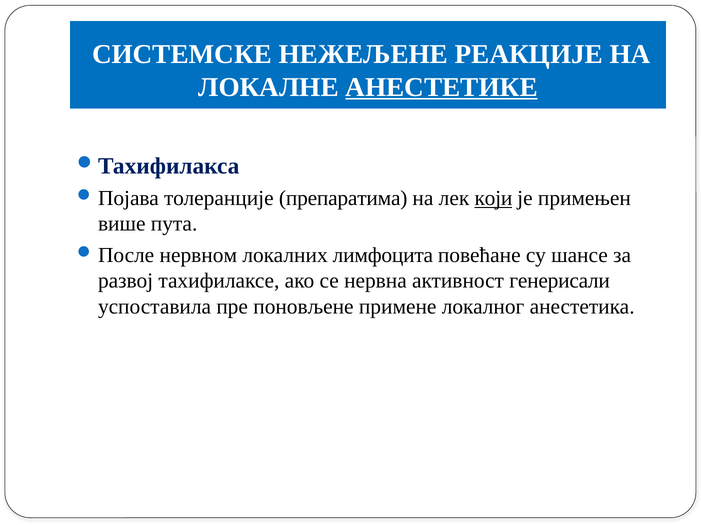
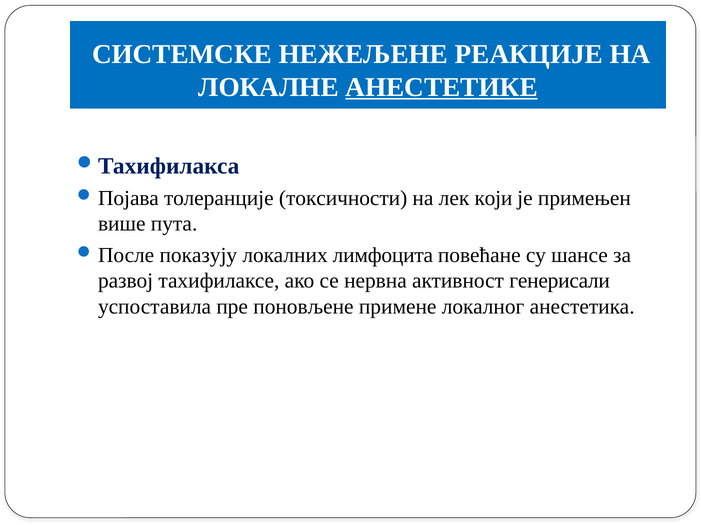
препаратима: препаратима -> токсичности
који underline: present -> none
нервном: нервном -> показују
